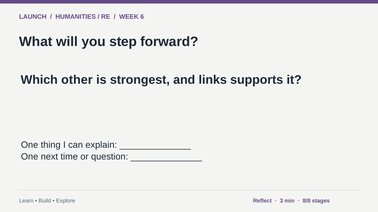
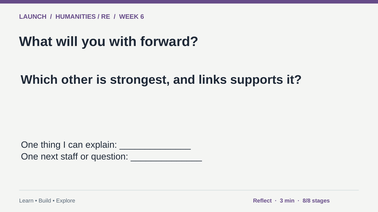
step: step -> with
time: time -> staff
